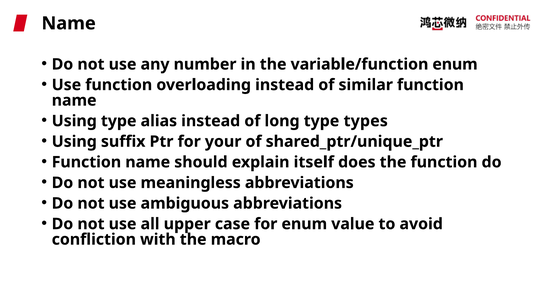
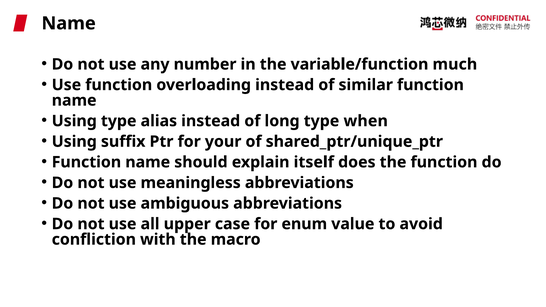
variable/function enum: enum -> much
types: types -> when
